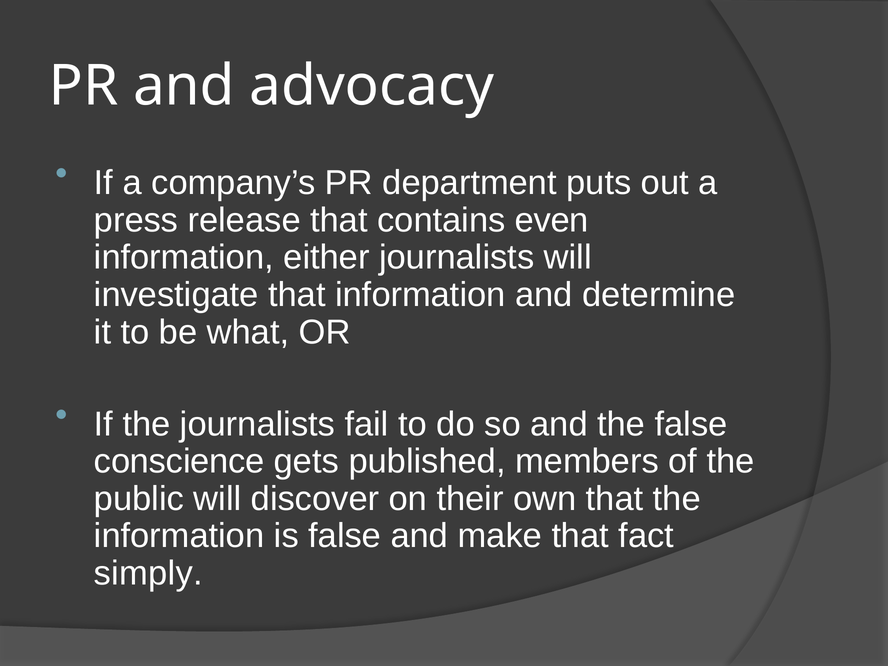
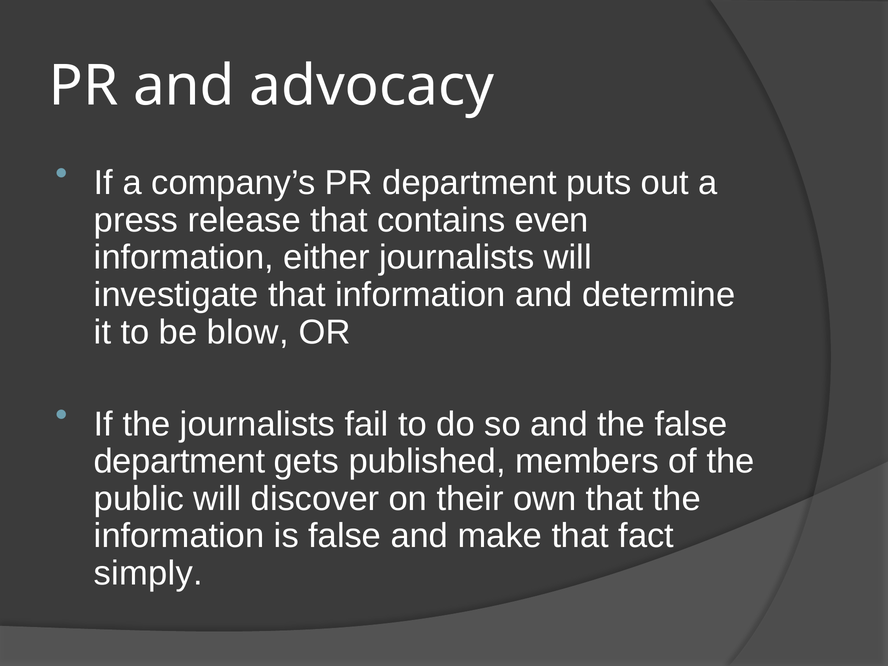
what: what -> blow
conscience at (179, 461): conscience -> department
